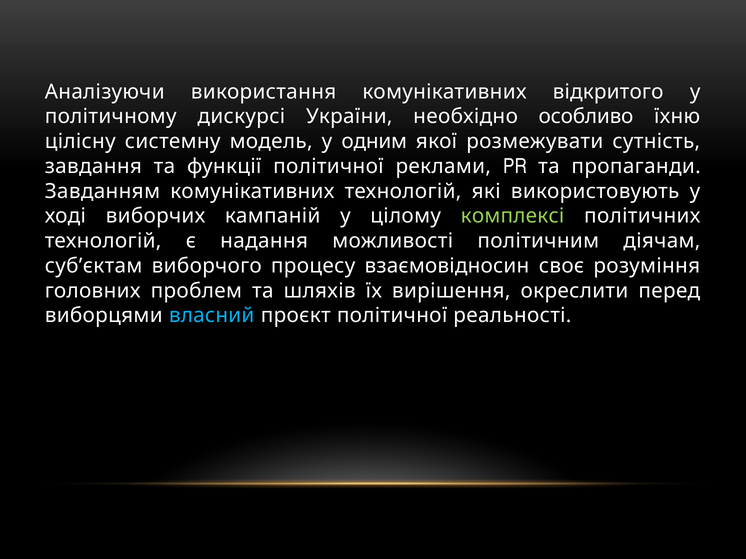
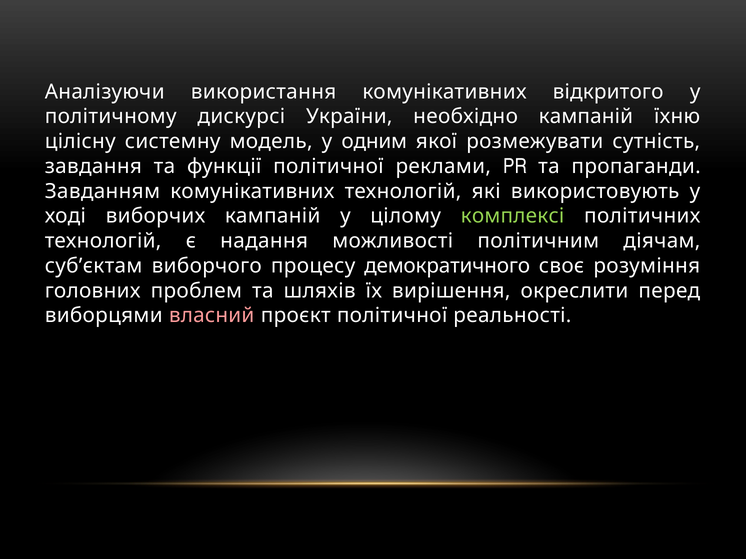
необхідно особливо: особливо -> кампаній
взаємовідносин: взаємовідносин -> демократичного
власний colour: light blue -> pink
